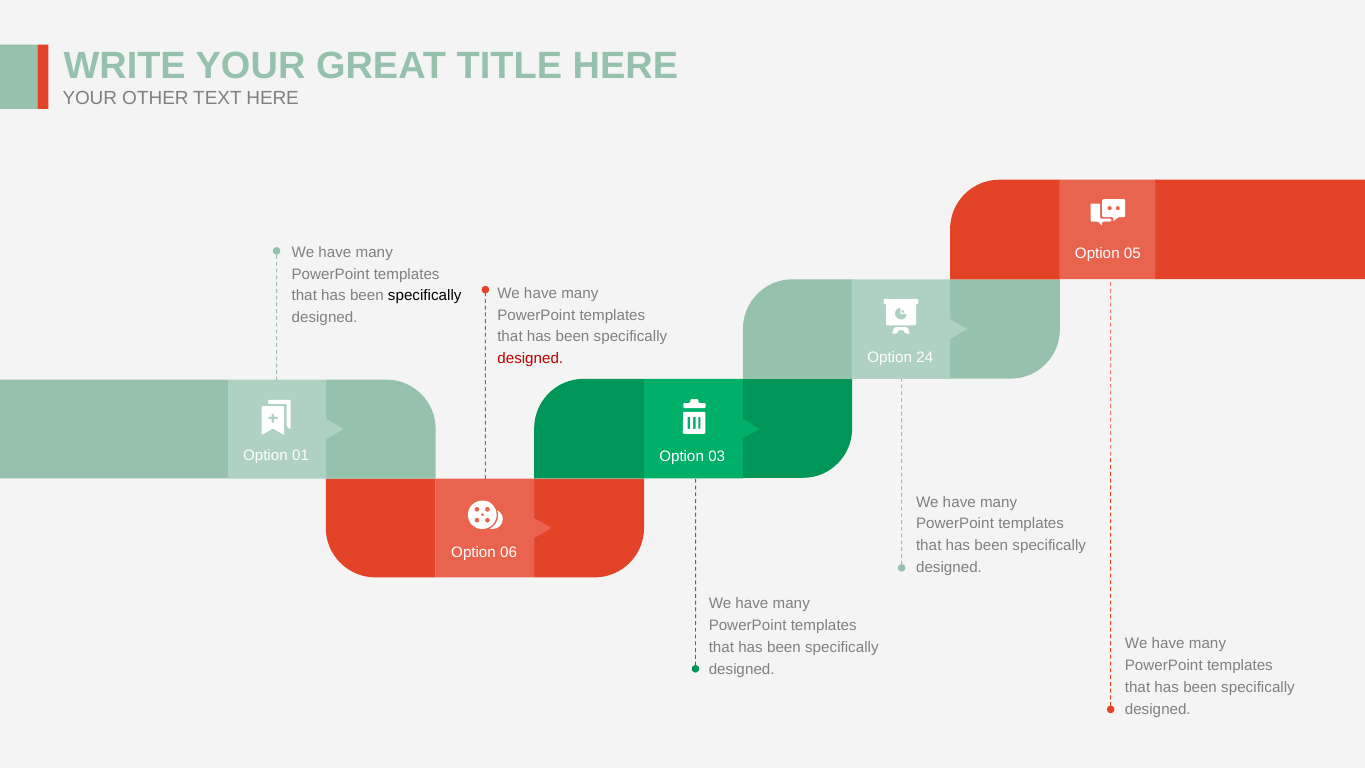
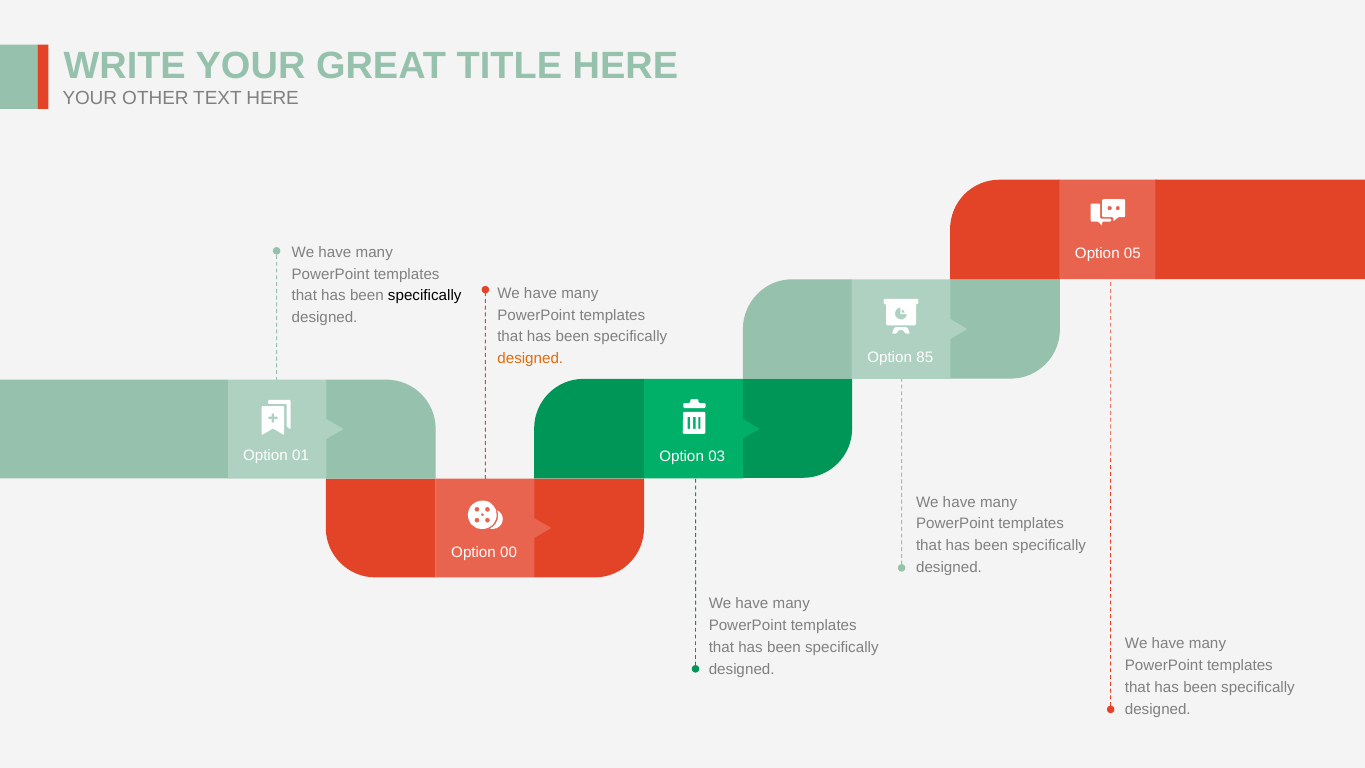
24: 24 -> 85
designed at (530, 358) colour: red -> orange
06: 06 -> 00
